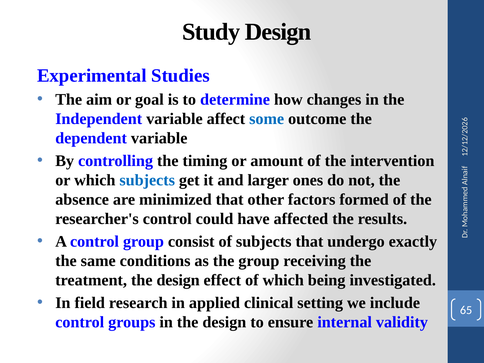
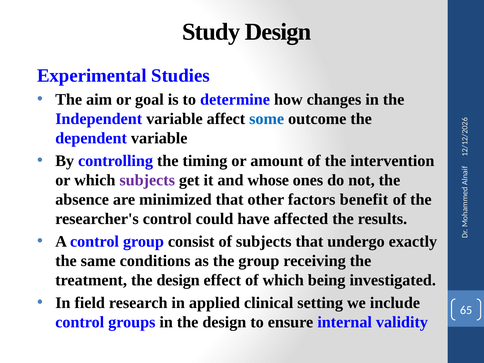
subjects at (147, 180) colour: blue -> purple
larger: larger -> whose
formed: formed -> benefit
